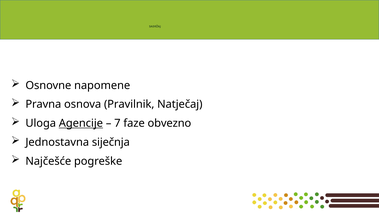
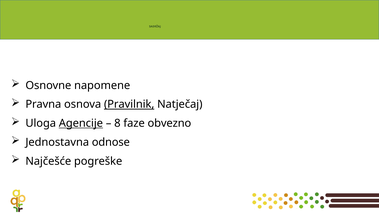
Pravilnik underline: none -> present
7: 7 -> 8
siječnja: siječnja -> odnose
